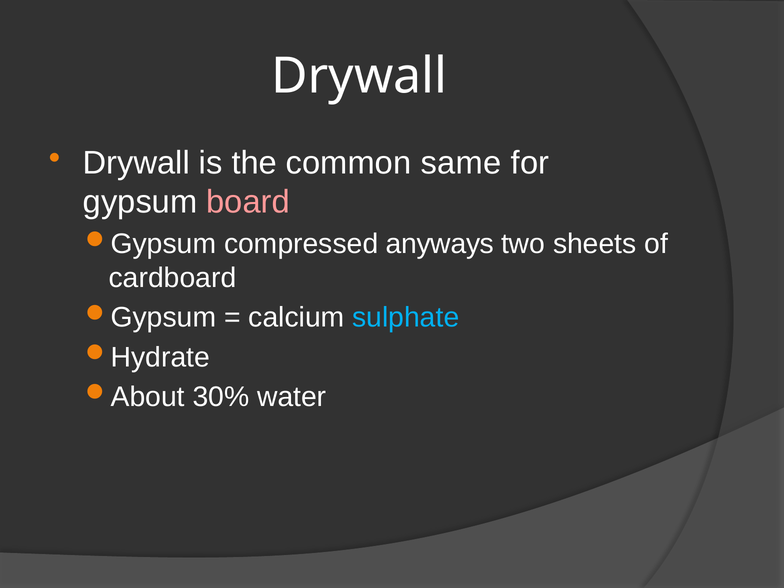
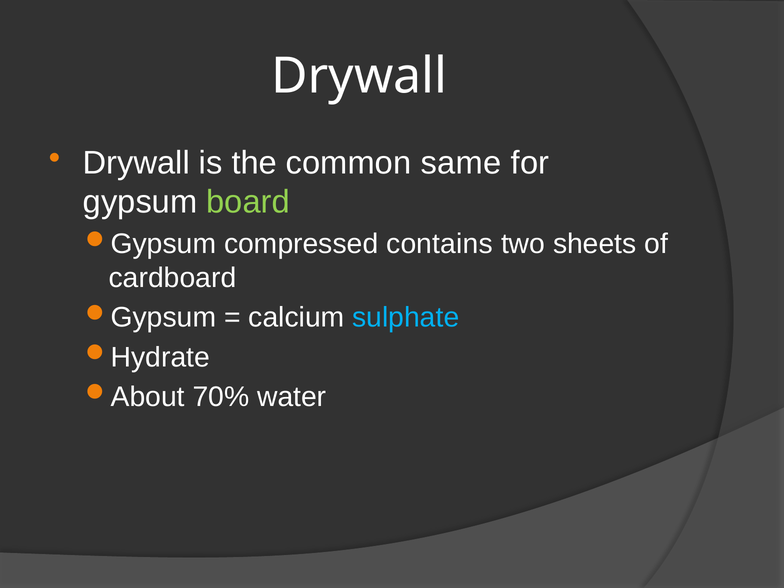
board colour: pink -> light green
anyways: anyways -> contains
30%: 30% -> 70%
